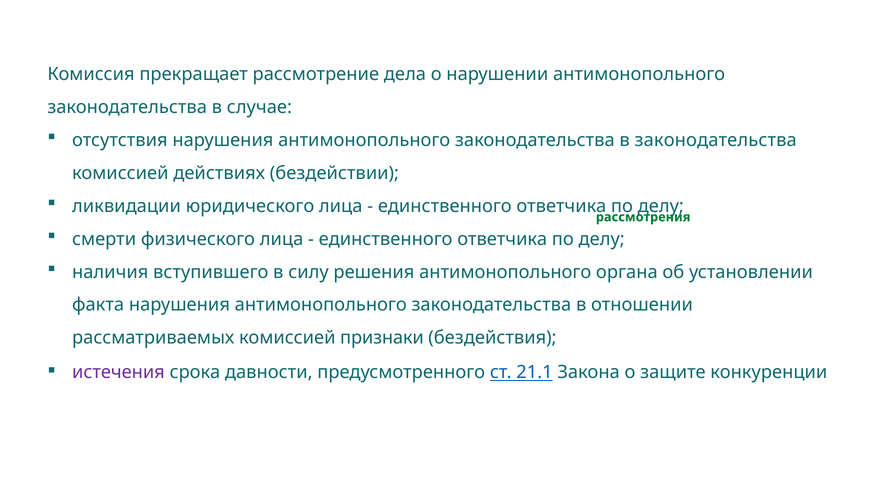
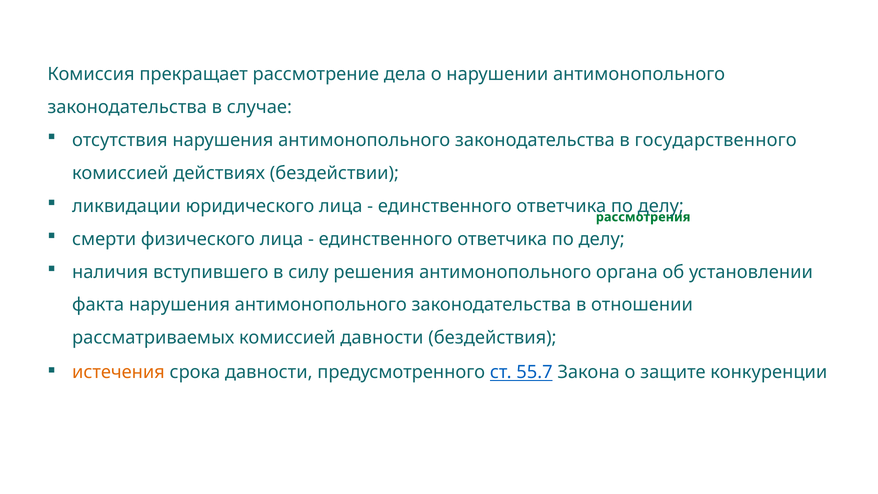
законодательства at (716, 140): законодательства -> государственного
комиссией признаки: признаки -> давности
истечения colour: purple -> orange
21.1: 21.1 -> 55.7
